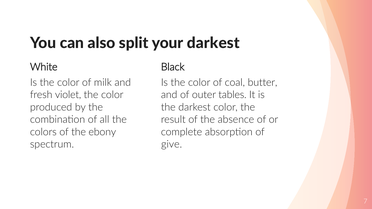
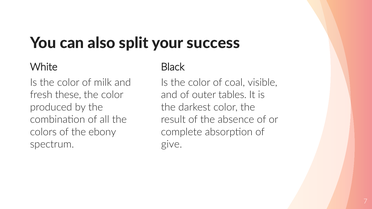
your darkest: darkest -> success
butter: butter -> visible
violet: violet -> these
